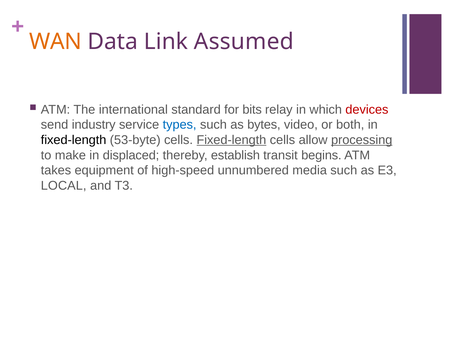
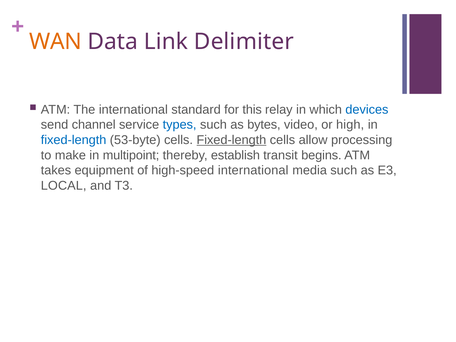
Assumed: Assumed -> Delimiter
bits: bits -> this
devices colour: red -> blue
industry: industry -> channel
both: both -> high
fixed-length at (74, 140) colour: black -> blue
processing underline: present -> none
displaced: displaced -> multipoint
high-speed unnumbered: unnumbered -> international
